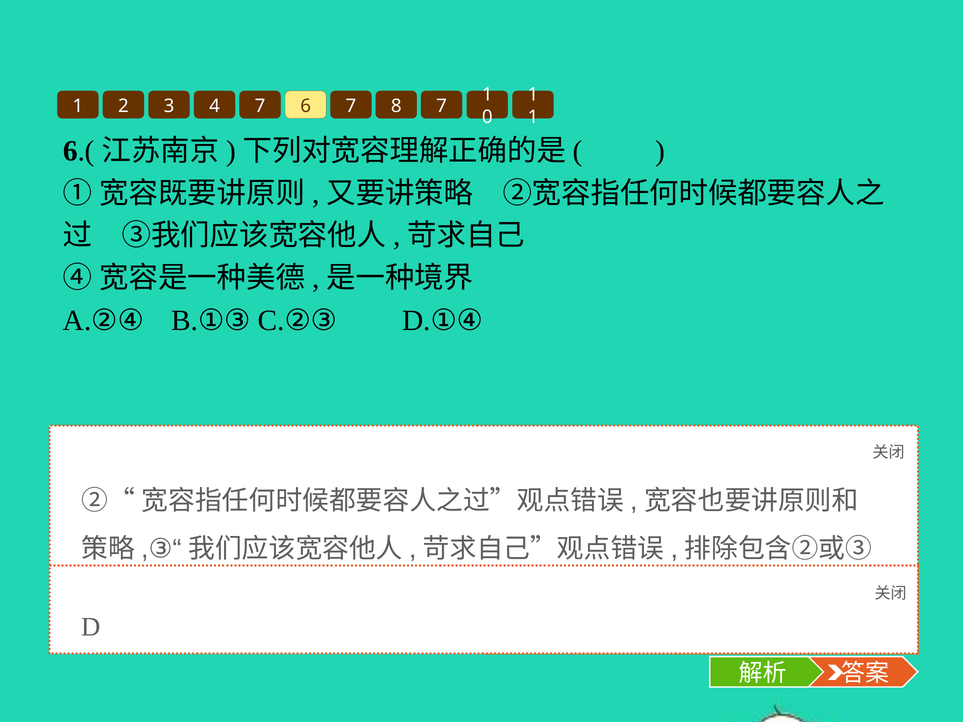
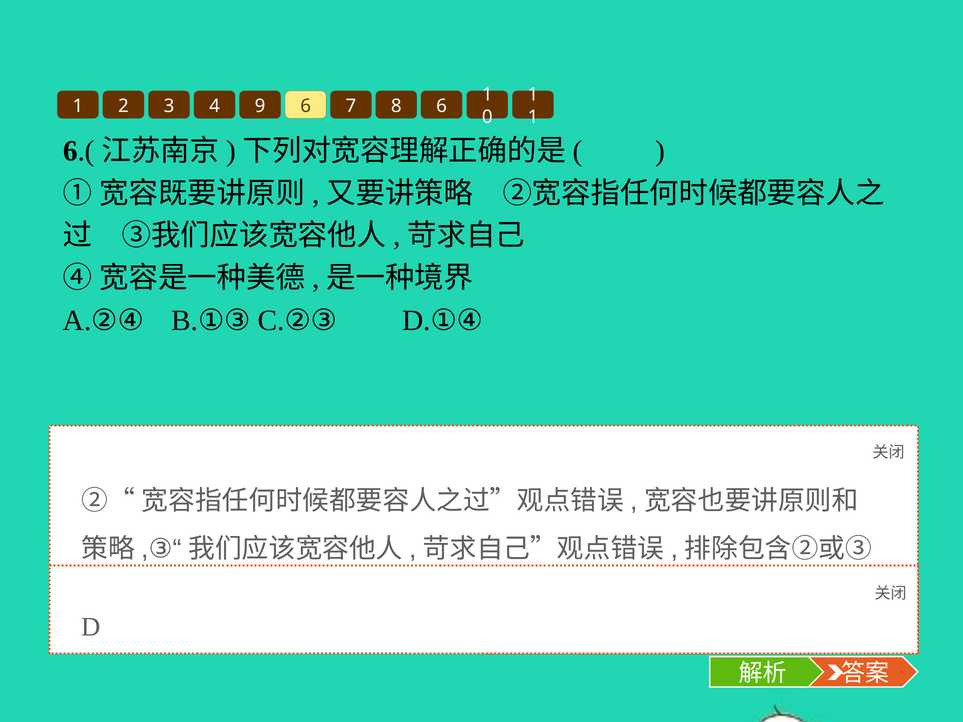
4 7: 7 -> 9
8 7: 7 -> 6
